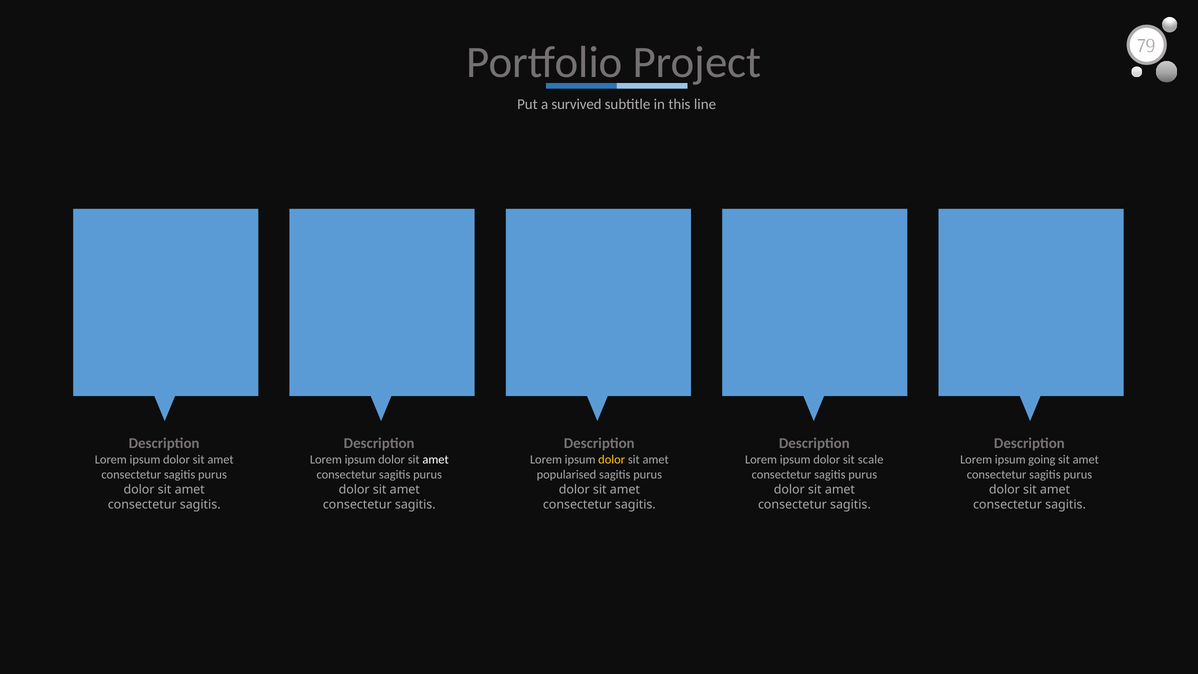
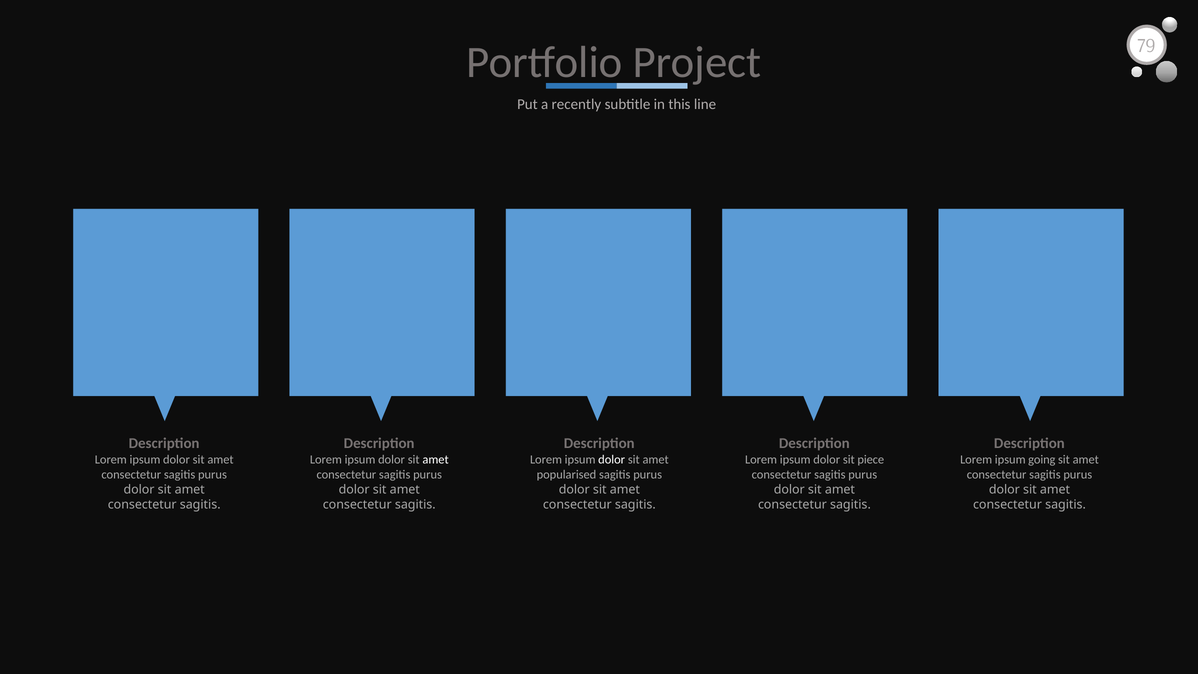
survived: survived -> recently
dolor at (612, 460) colour: yellow -> white
scale: scale -> piece
